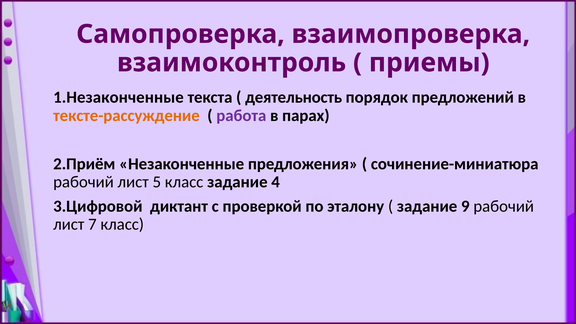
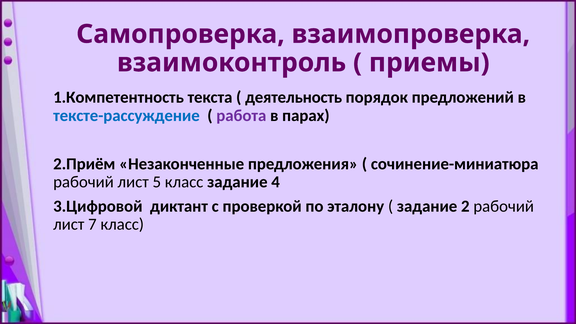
1.Незаконченные: 1.Незаконченные -> 1.Компетентность
тексте-рассуждение colour: orange -> blue
9: 9 -> 2
